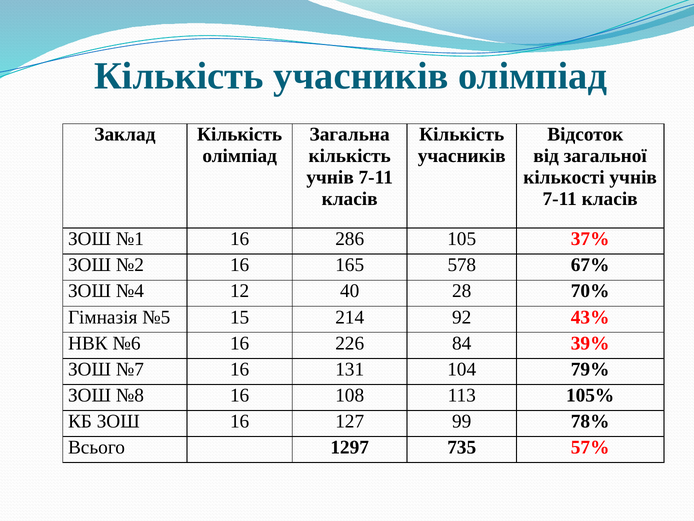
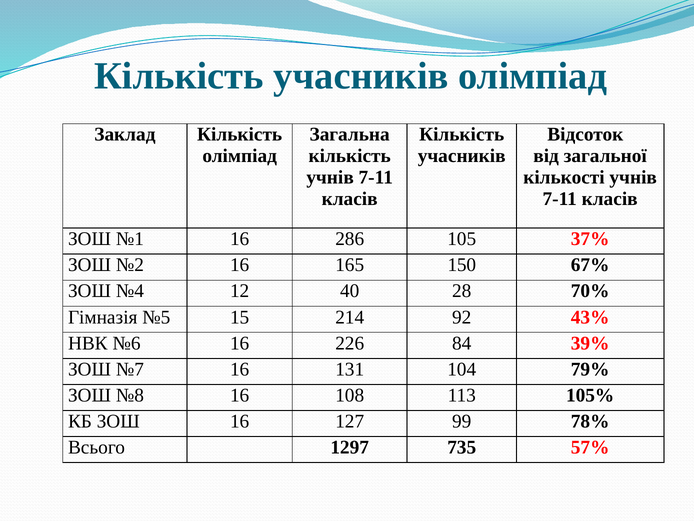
578: 578 -> 150
